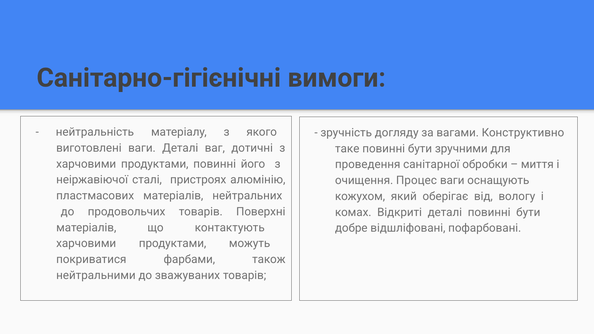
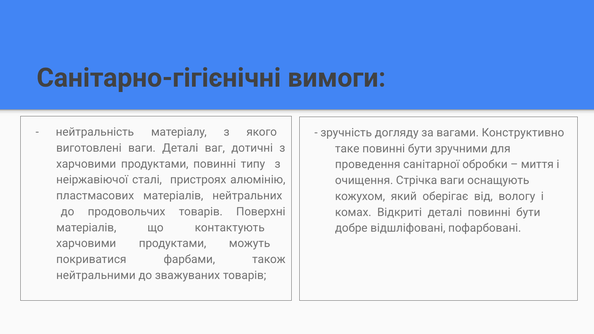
його: його -> типу
Процес: Процес -> Стрічка
